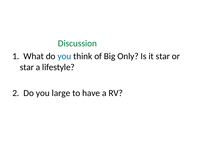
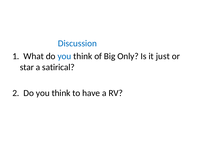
Discussion colour: green -> blue
it star: star -> just
lifestyle: lifestyle -> satirical
2 Do you large: large -> think
